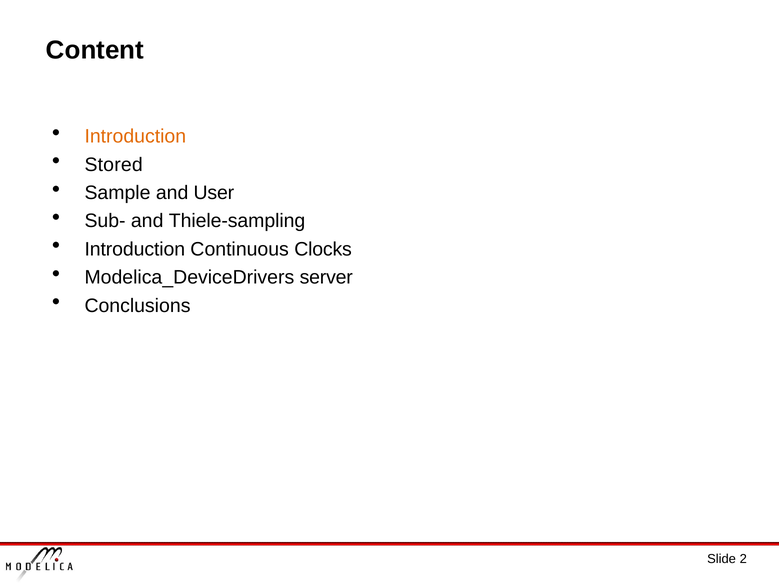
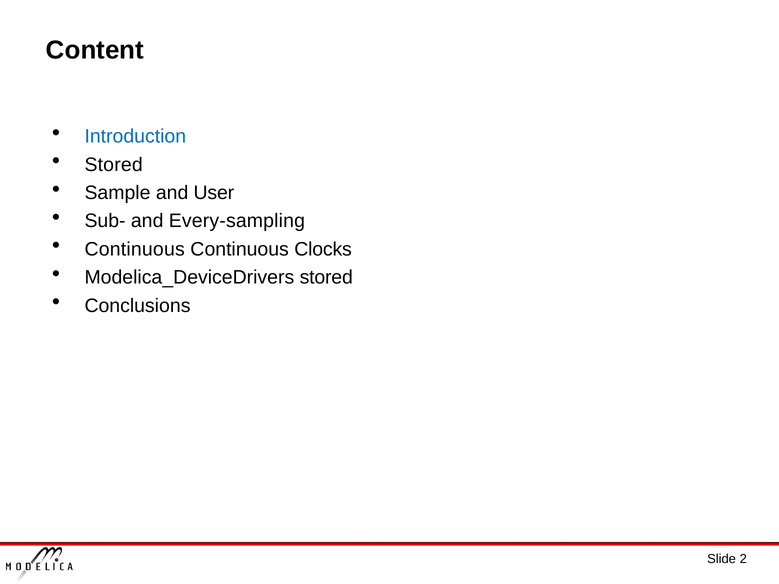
Introduction at (135, 136) colour: orange -> blue
Thiele-sampling: Thiele-sampling -> Every-sampling
Introduction at (135, 249): Introduction -> Continuous
Modelica_DeviceDrivers server: server -> stored
